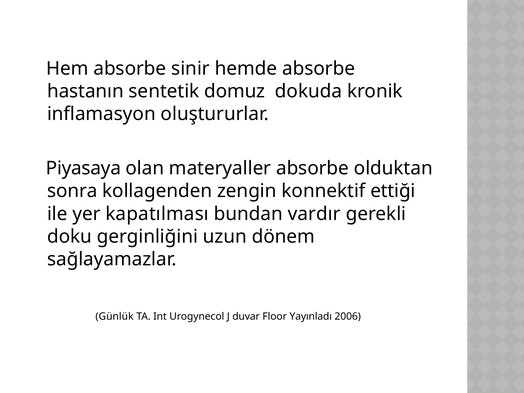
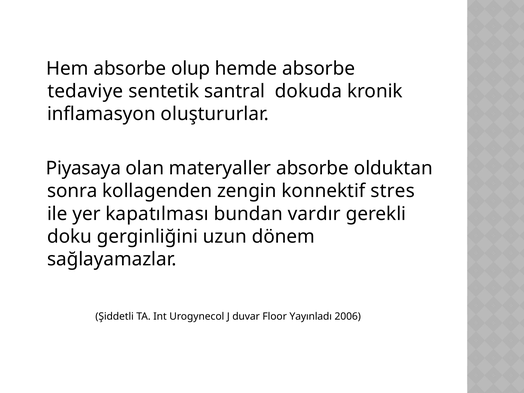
sinir: sinir -> olup
hastanın: hastanın -> tedaviye
domuz: domuz -> santral
ettiği: ettiği -> stres
Günlük: Günlük -> Şiddetli
